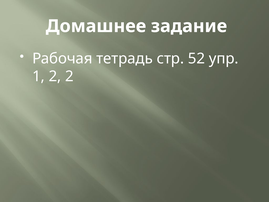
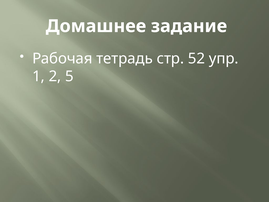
2 2: 2 -> 5
